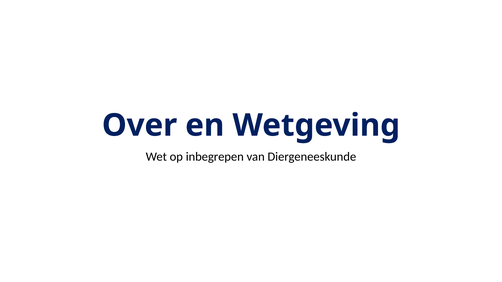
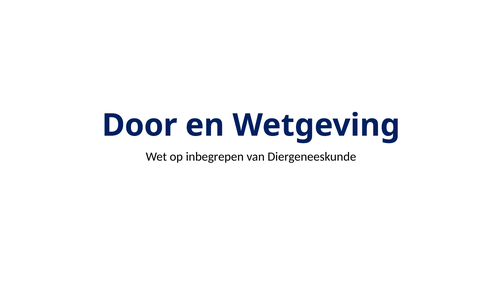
Over: Over -> Door
